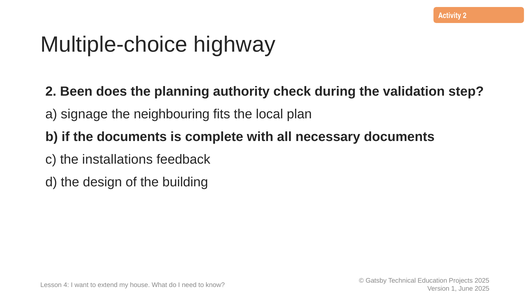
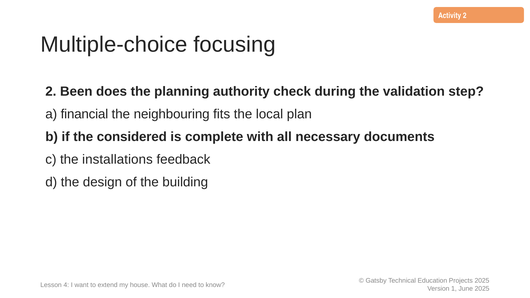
highway: highway -> focusing
signage: signage -> financial
the documents: documents -> considered
